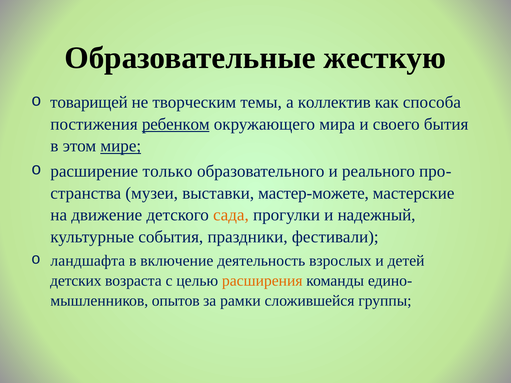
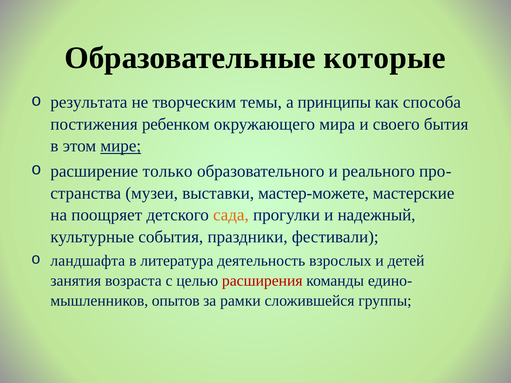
жесткую: жесткую -> которые
товарищей: товарищей -> результата
коллектив: коллектив -> принципы
ребенком underline: present -> none
движение: движение -> поощряет
включение: включение -> литература
детских: детских -> занятия
расширения colour: orange -> red
